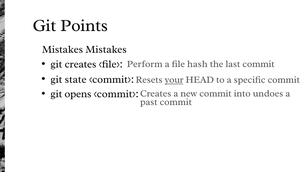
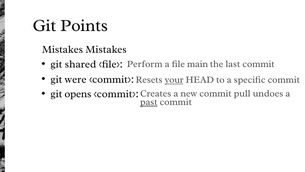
creates: creates -> shared
hash: hash -> main
state: state -> were
into: into -> pull
past underline: none -> present
